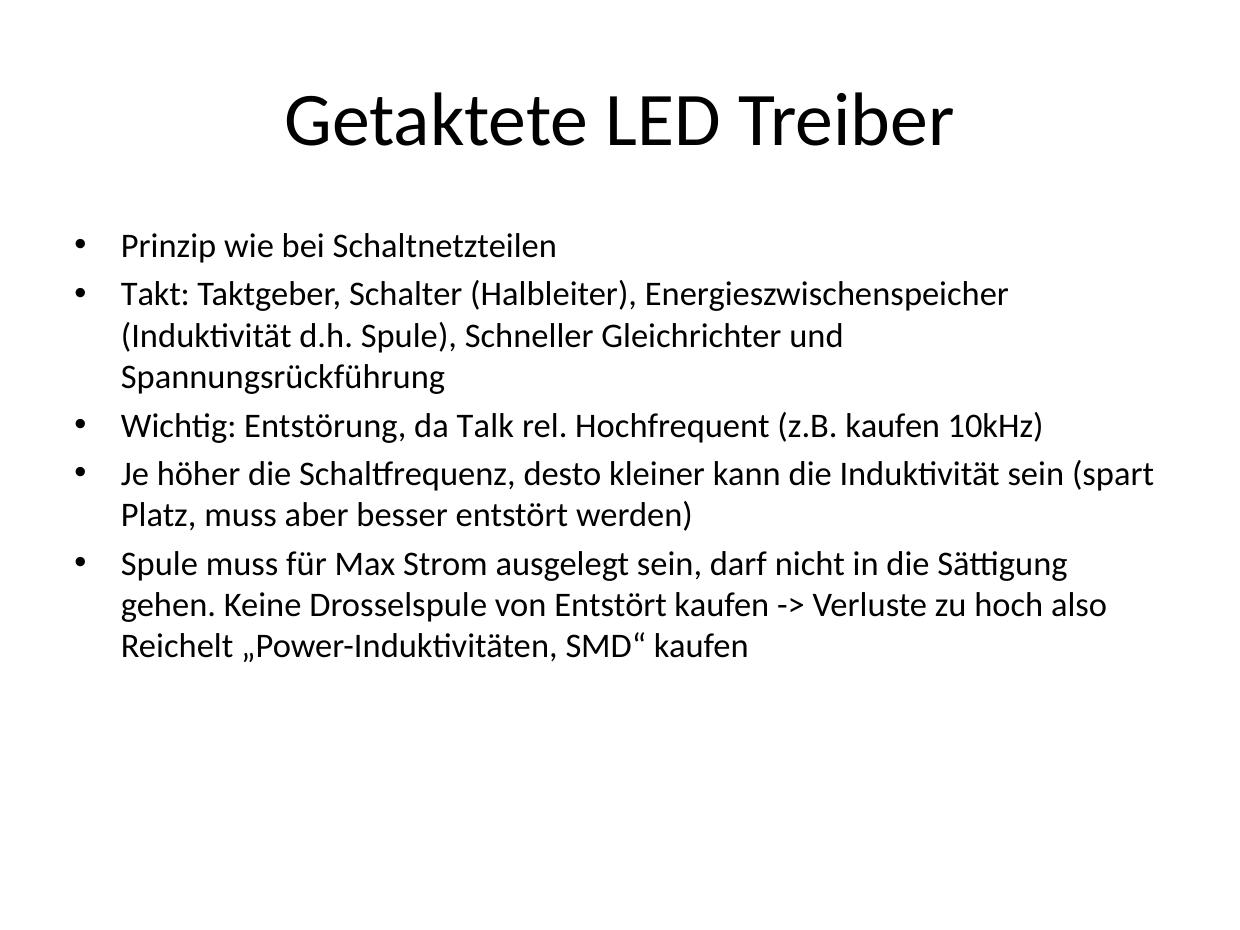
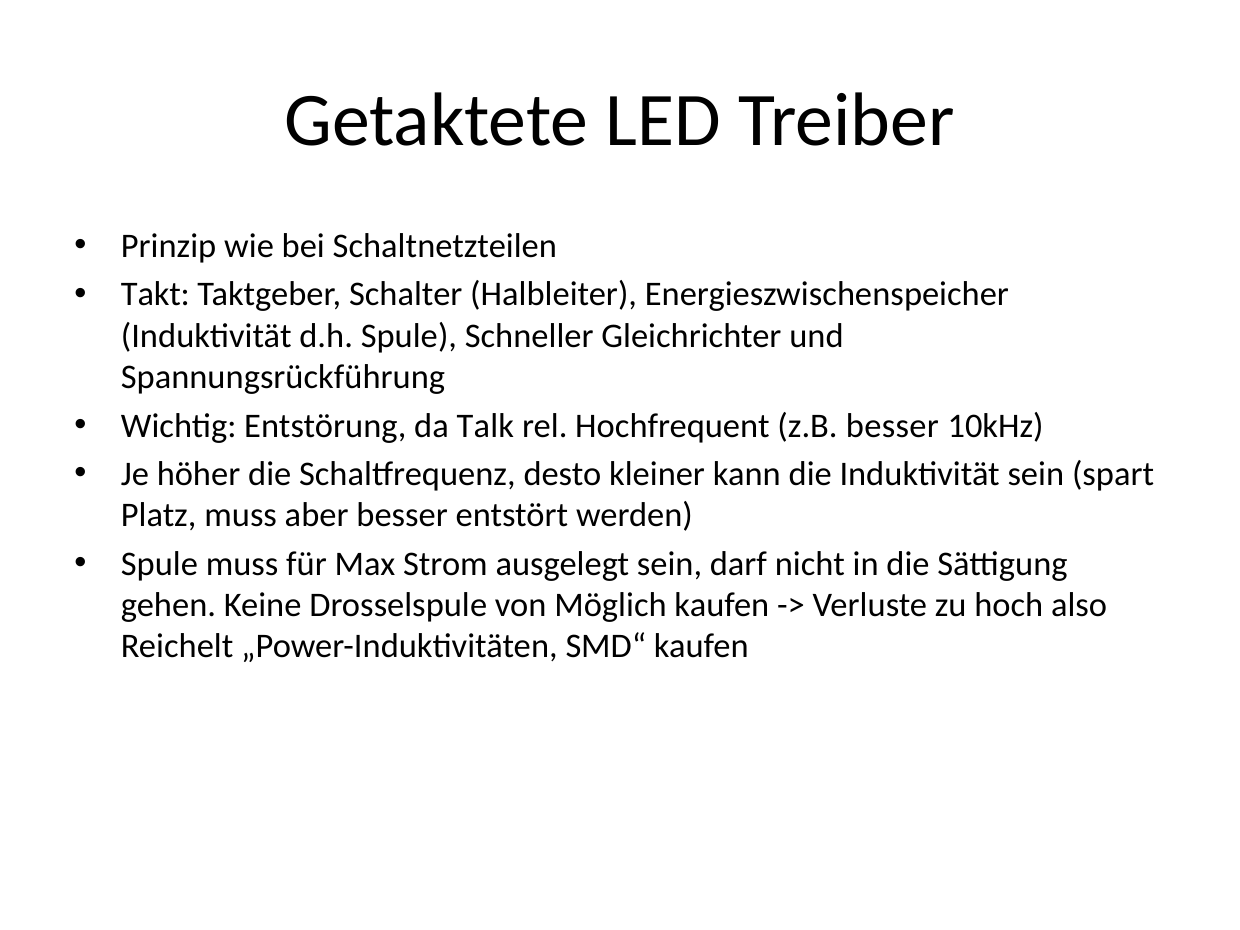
z.B kaufen: kaufen -> besser
von Entstört: Entstört -> Möglich
